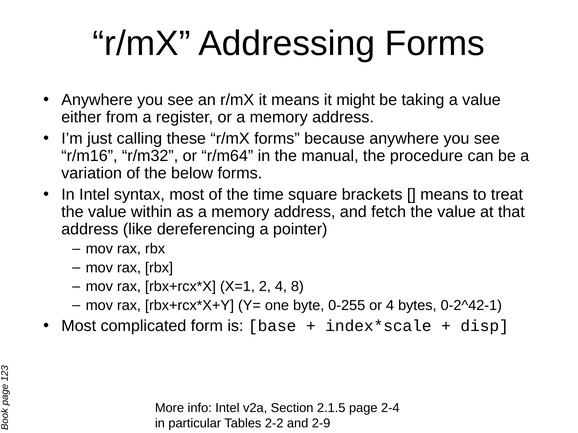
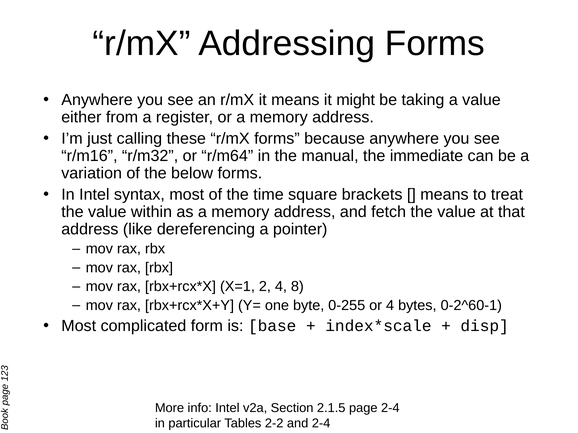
procedure: procedure -> immediate
0-2^42-1: 0-2^42-1 -> 0-2^60-1
and 2-9: 2-9 -> 2-4
